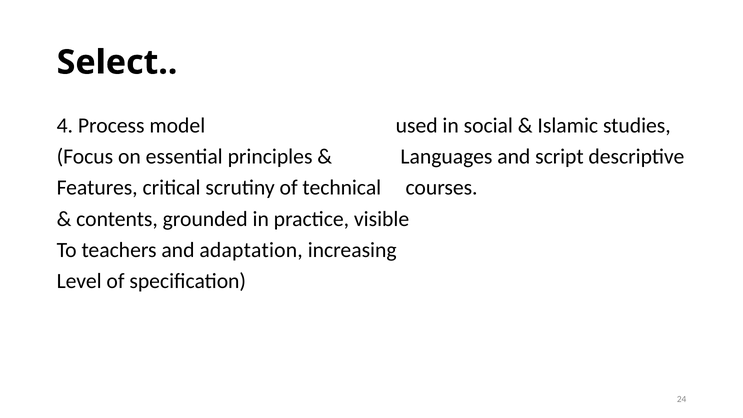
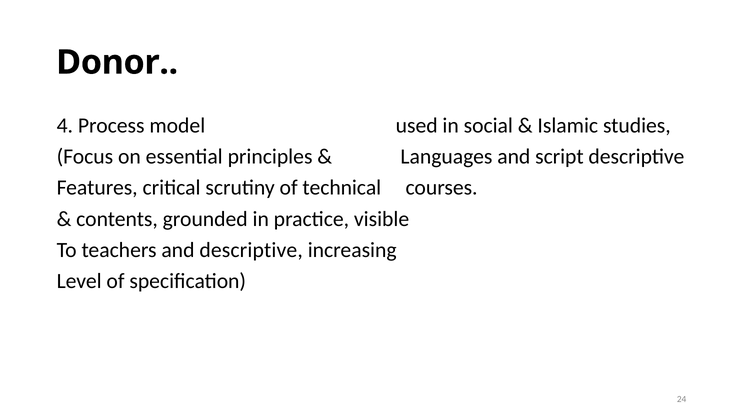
Select: Select -> Donor
and adaptation: adaptation -> descriptive
